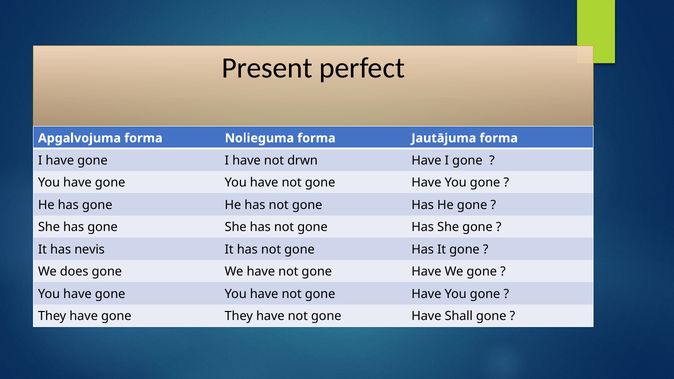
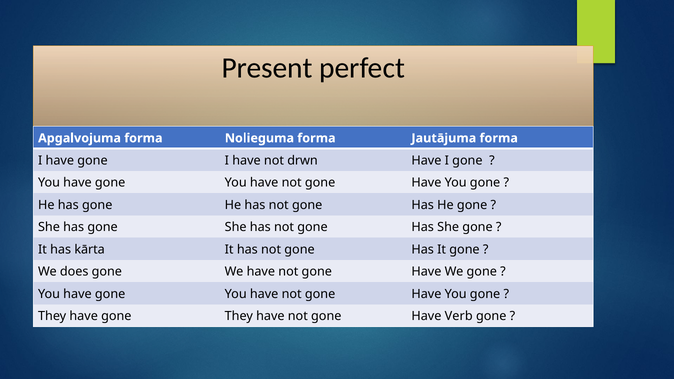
nevis: nevis -> kārta
Shall: Shall -> Verb
